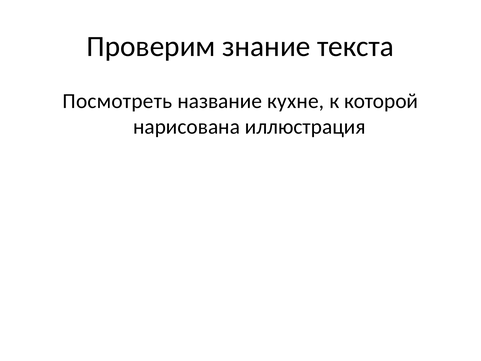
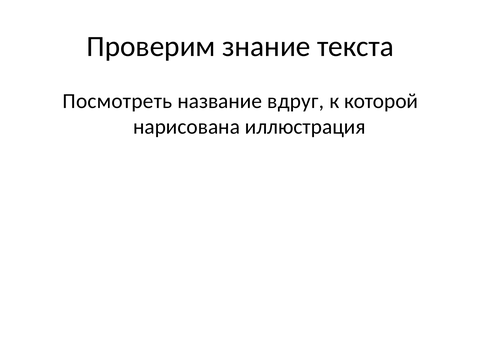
кухне: кухне -> вдруг
